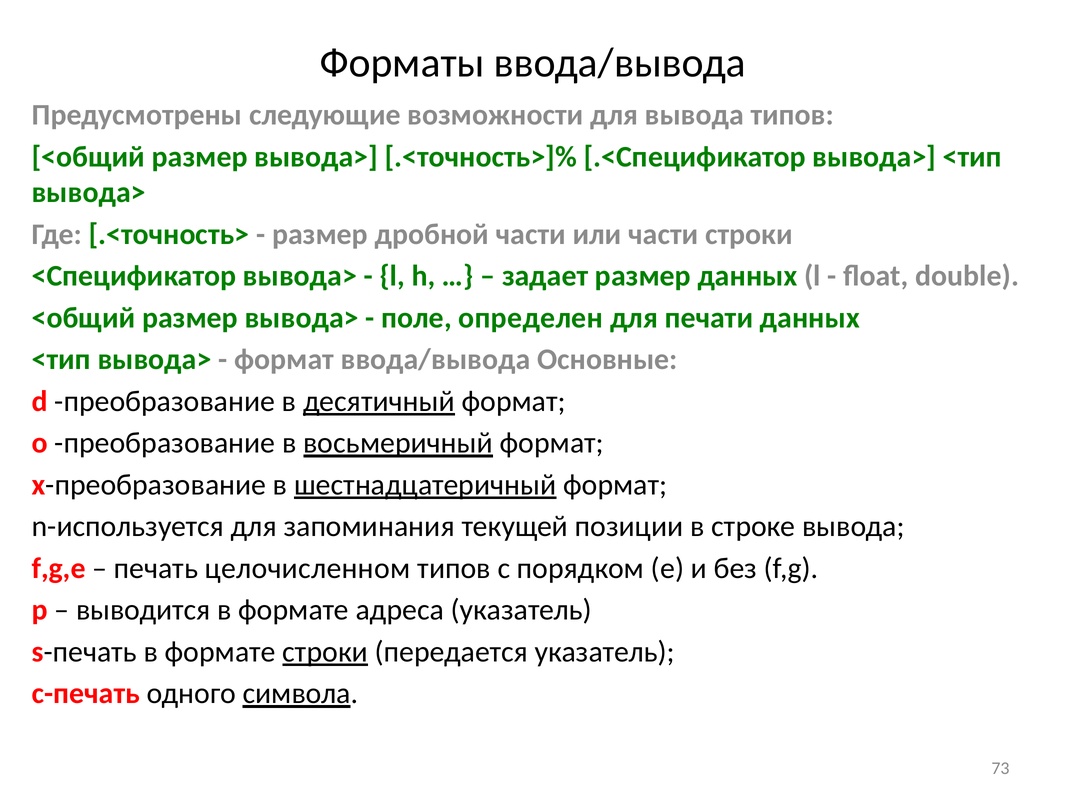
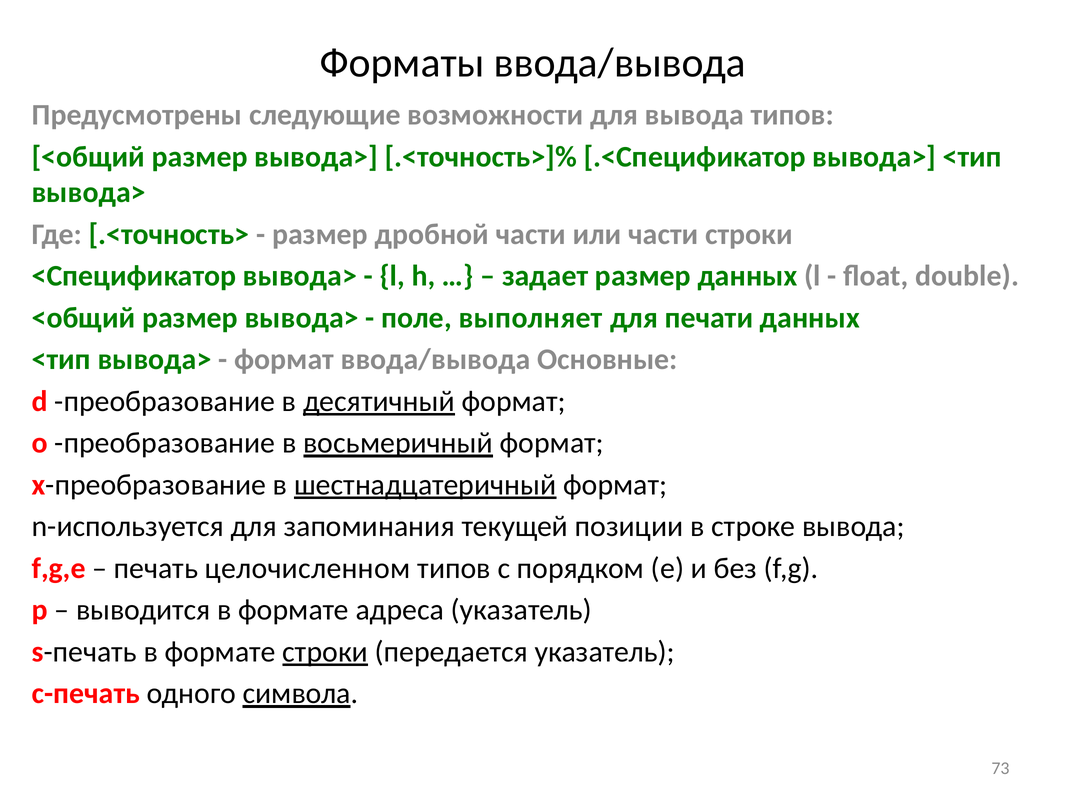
определен: определен -> выполняет
